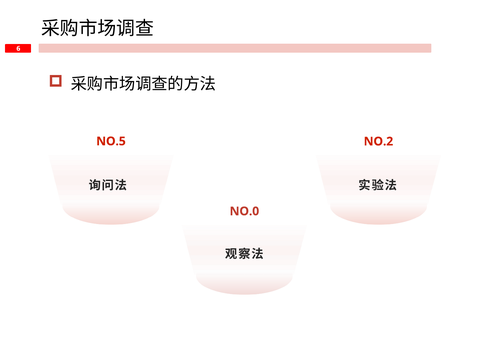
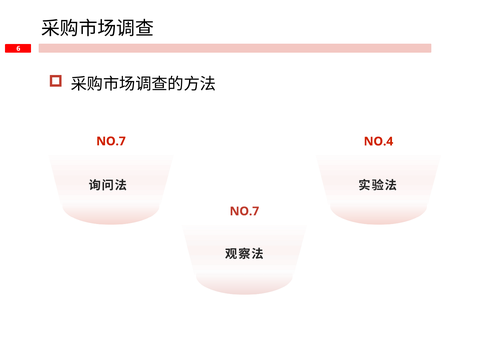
NO.5 at (111, 141): NO.5 -> NO.7
NO.2: NO.2 -> NO.4
NO.0 at (244, 211): NO.0 -> NO.7
